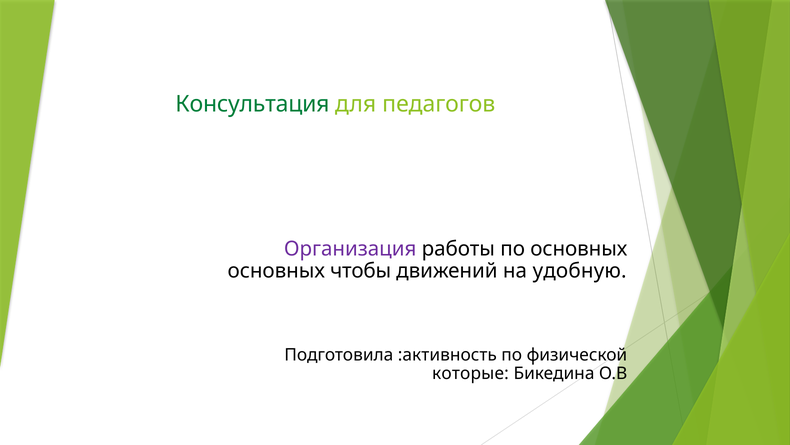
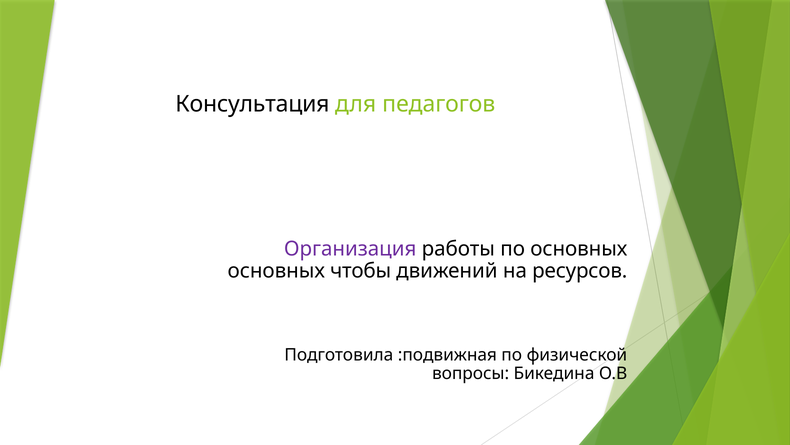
Консультация colour: green -> black
удобную: удобную -> ресурсов
:активность: :активность -> :подвижная
которые: которые -> вопросы
